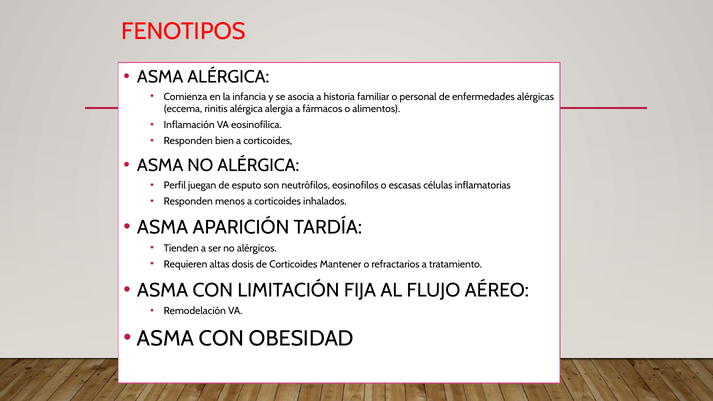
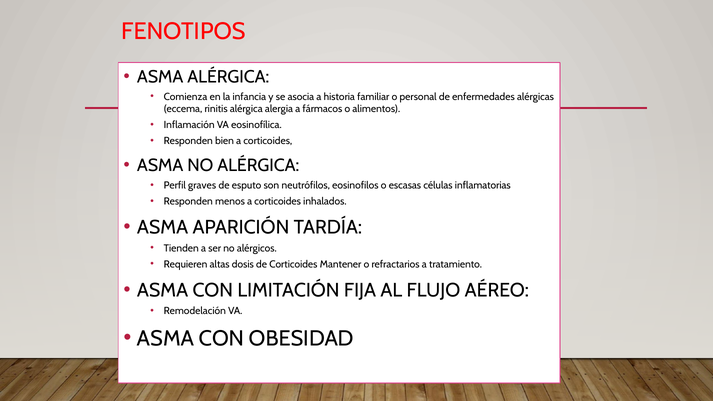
juegan: juegan -> graves
